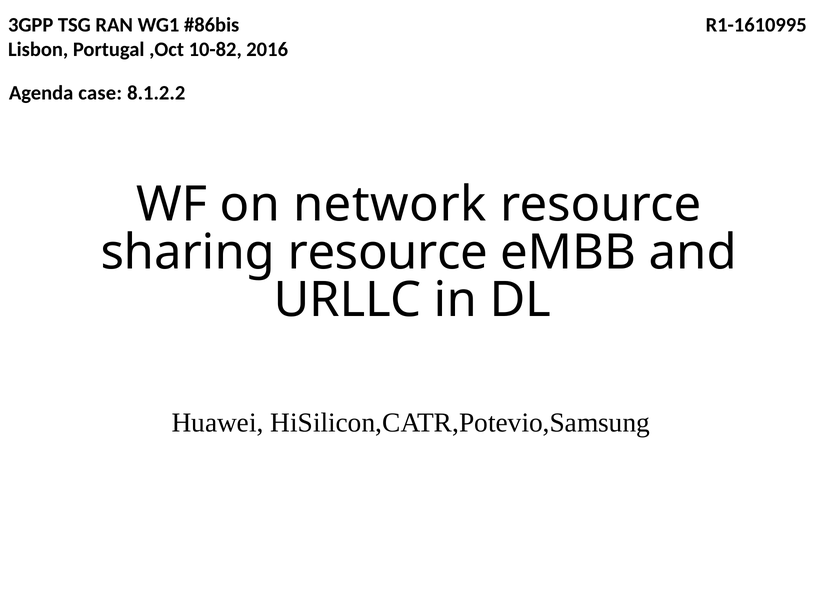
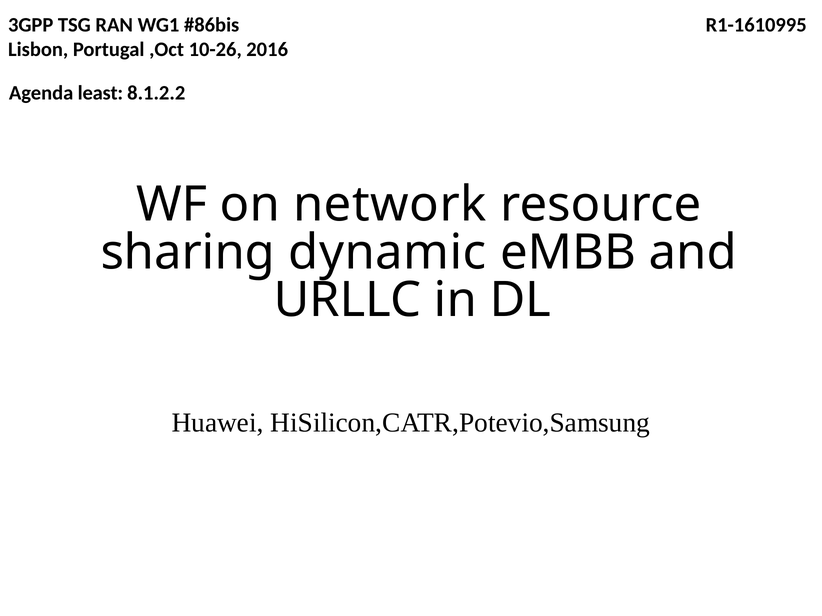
10-82: 10-82 -> 10-26
case: case -> least
sharing resource: resource -> dynamic
